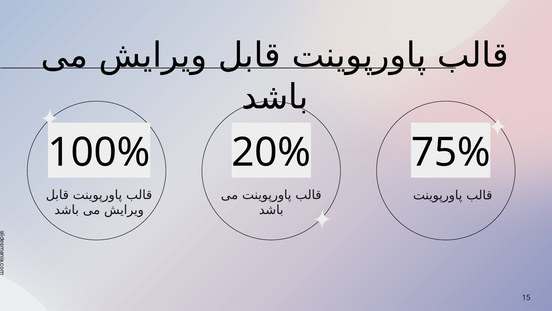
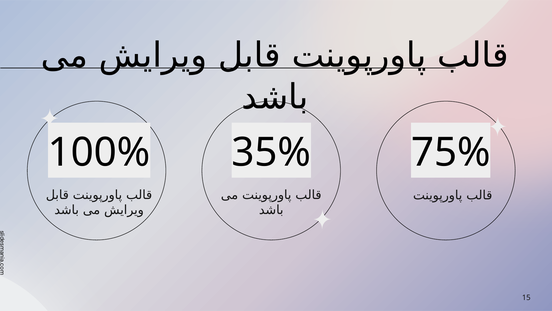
20%: 20% -> 35%
